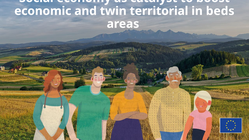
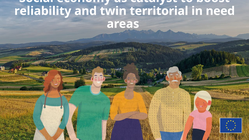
economic: economic -> reliability
beds: beds -> need
